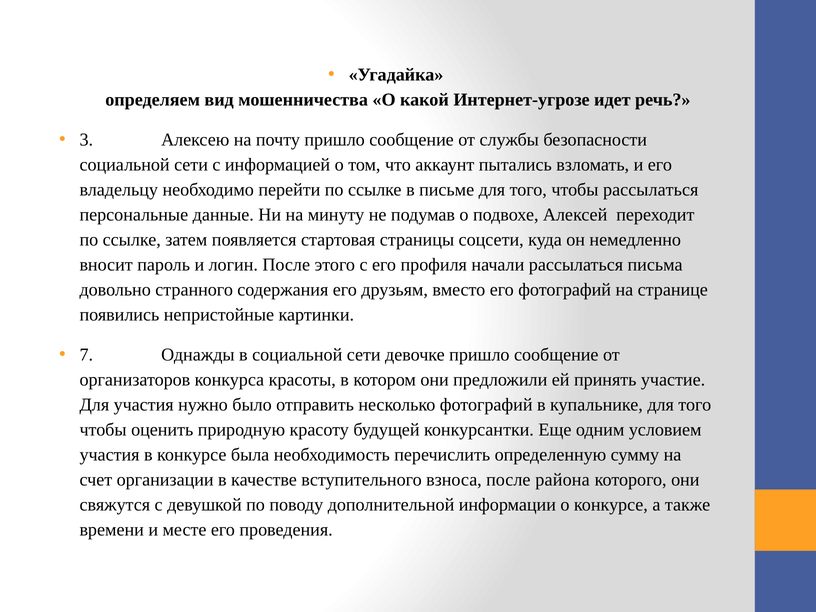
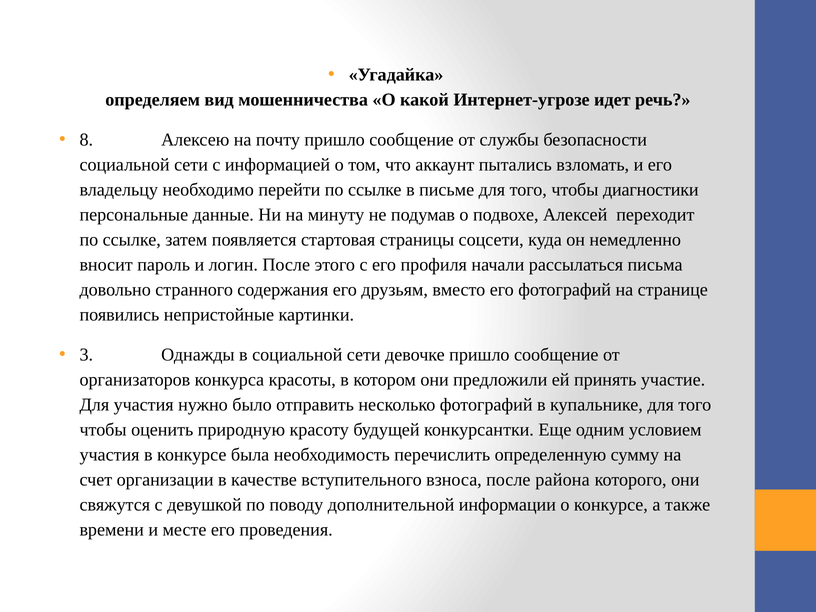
3: 3 -> 8
чтобы рассылаться: рассылаться -> диагностики
7: 7 -> 3
